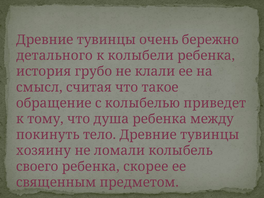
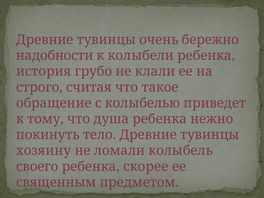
детального: детального -> надобности
смысл: смысл -> строго
между: между -> нежно
